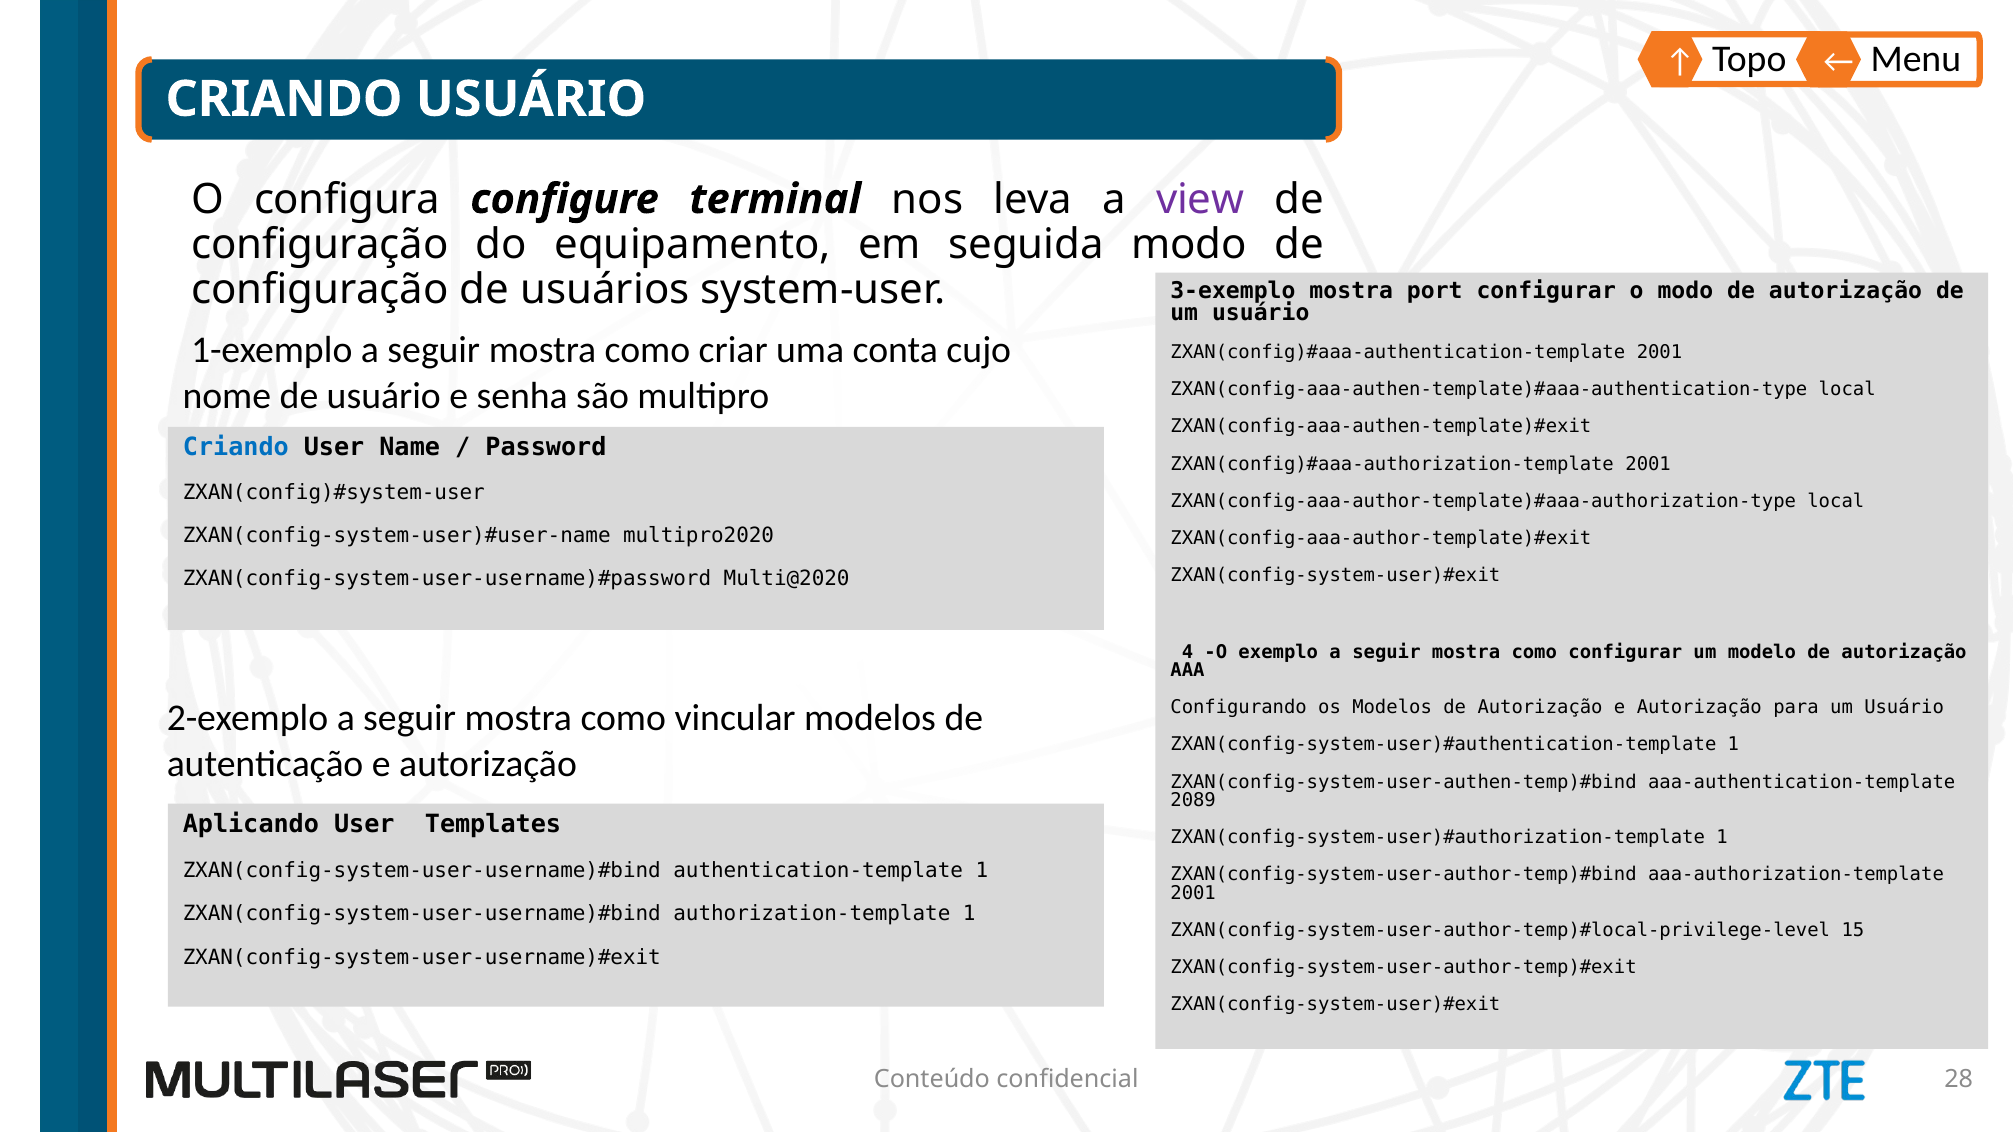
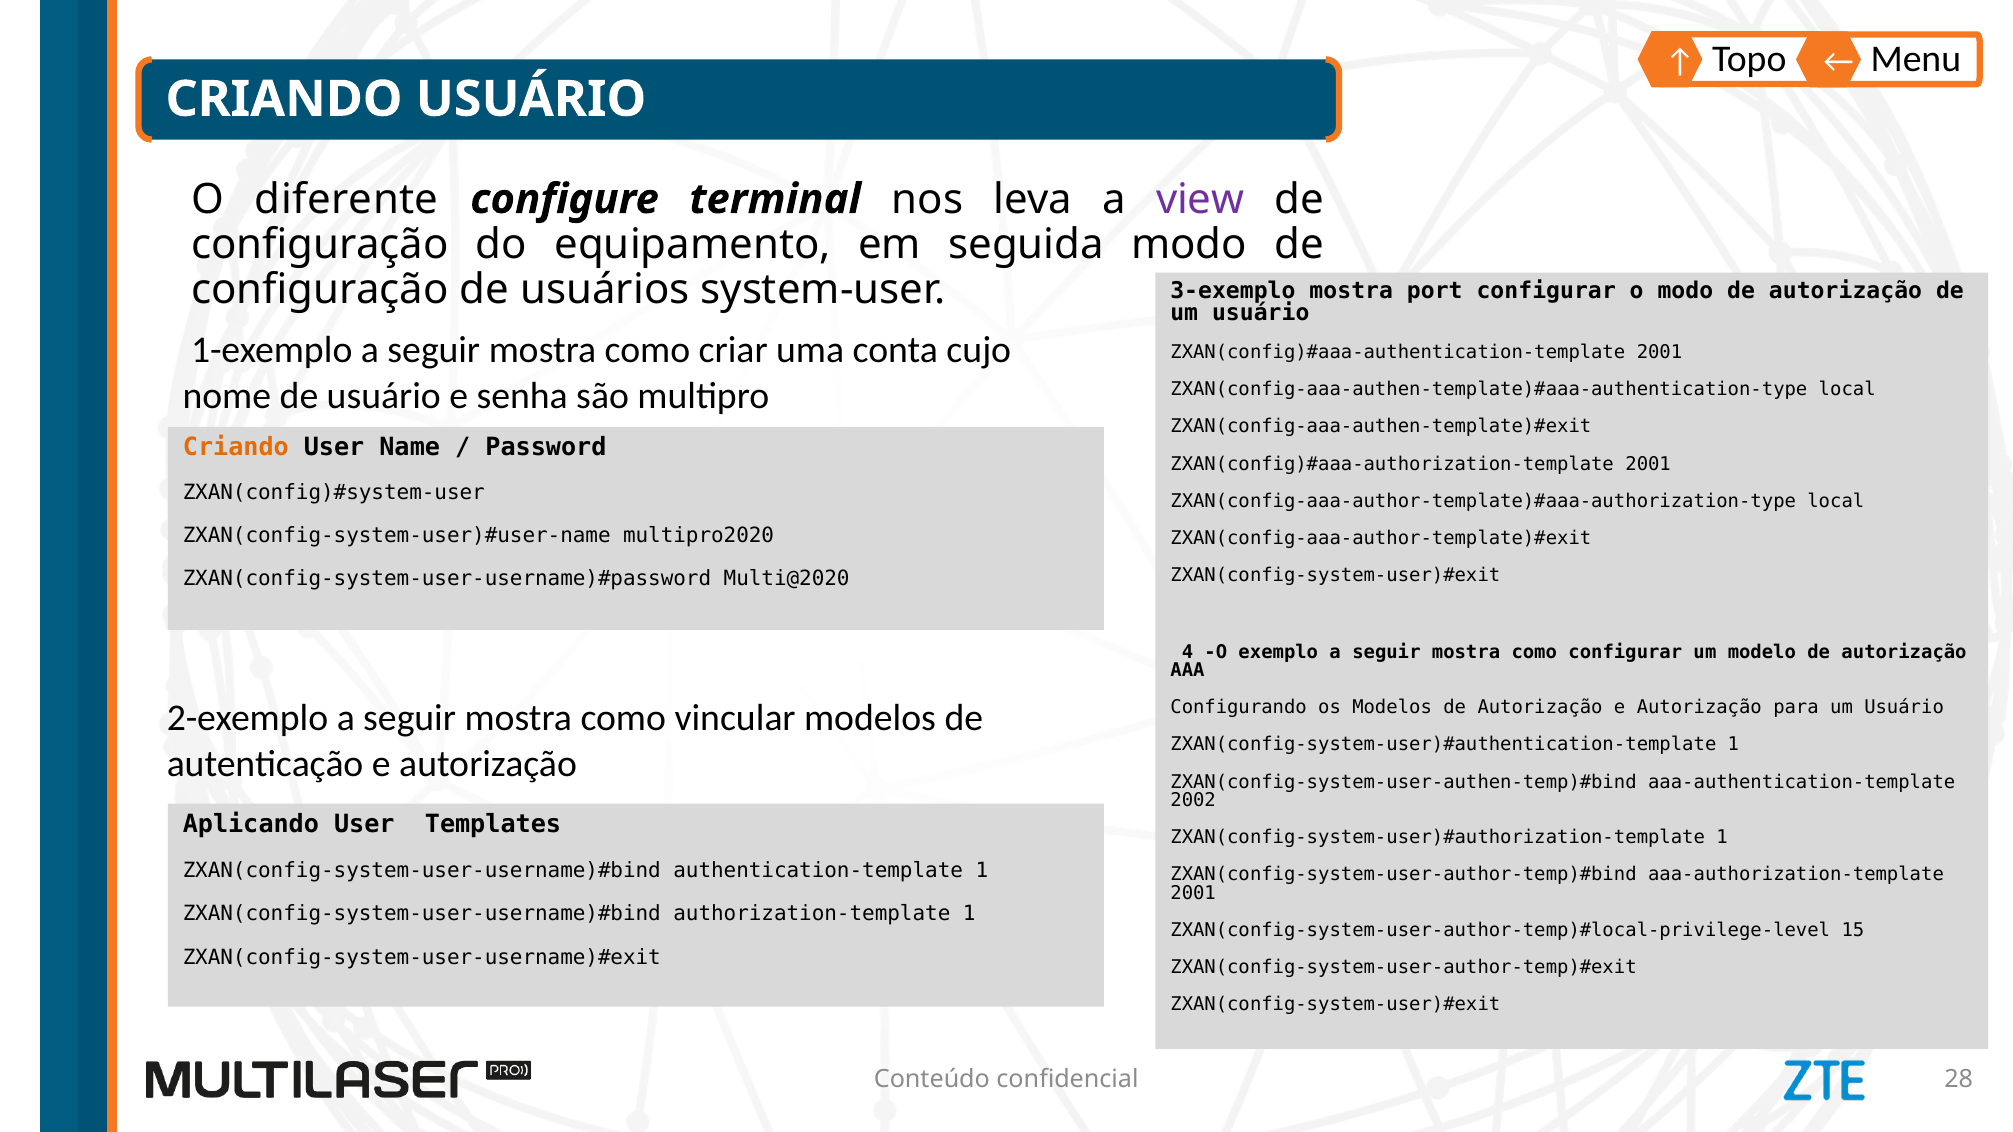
configura: configura -> diferente
Criando at (236, 447) colour: blue -> orange
2089: 2089 -> 2002
